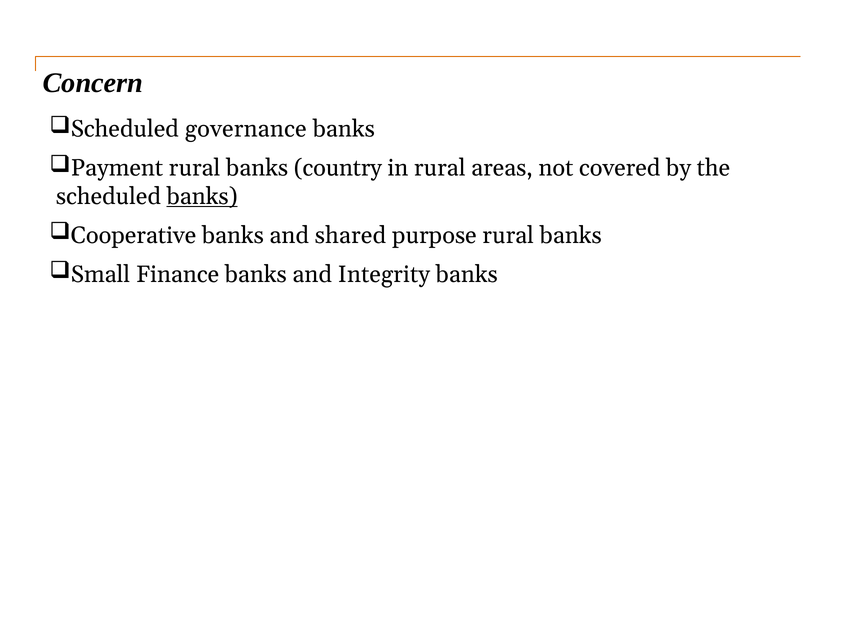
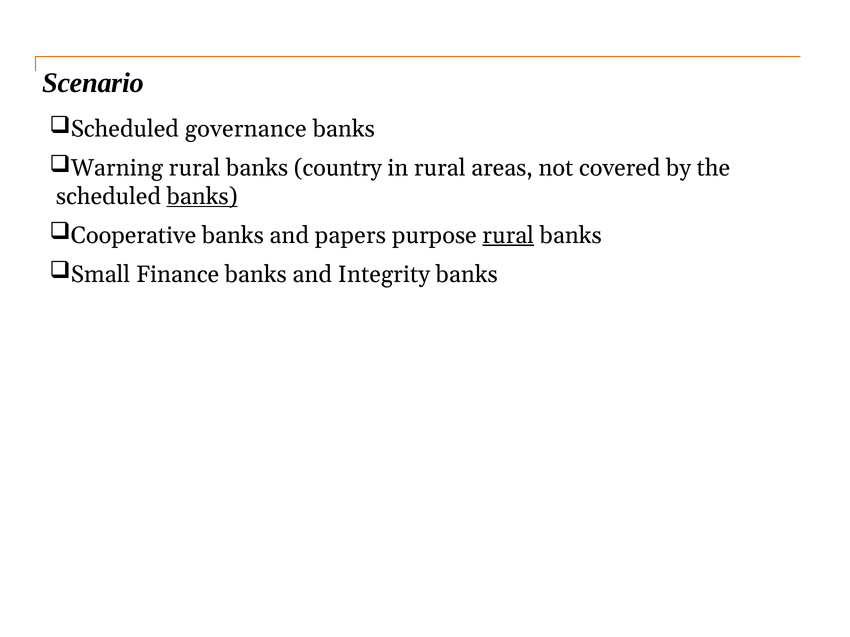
Concern: Concern -> Scenario
Payment: Payment -> Warning
shared: shared -> papers
rural at (508, 235) underline: none -> present
